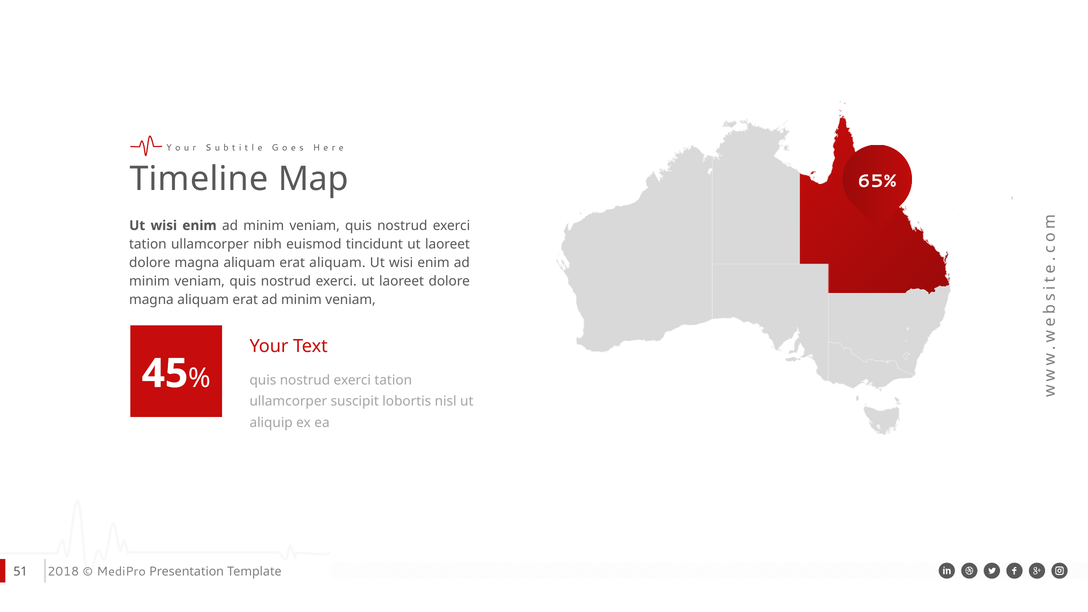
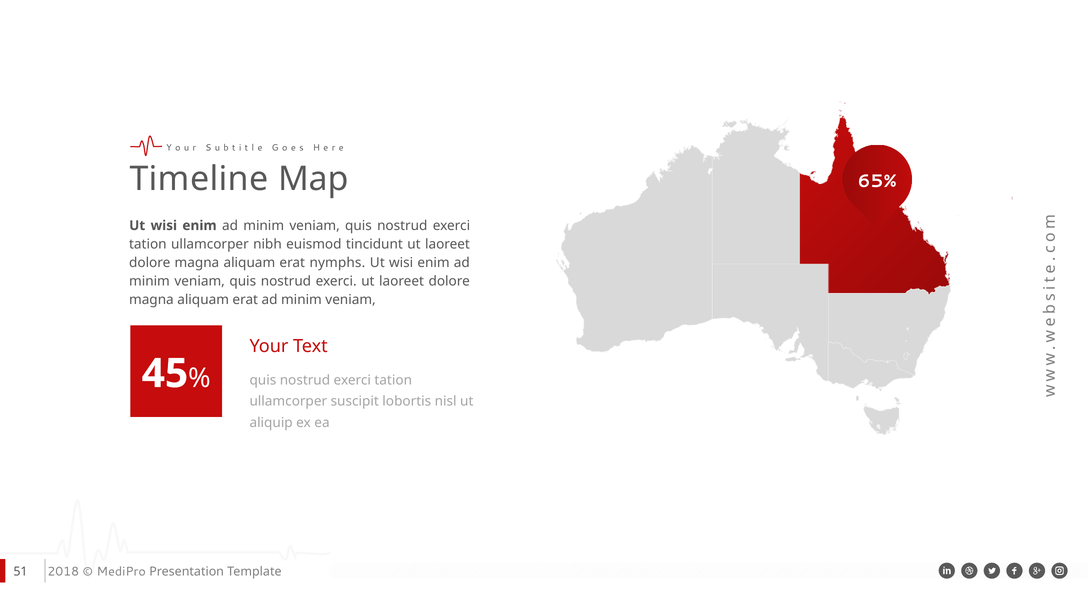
erat aliquam: aliquam -> nymphs
